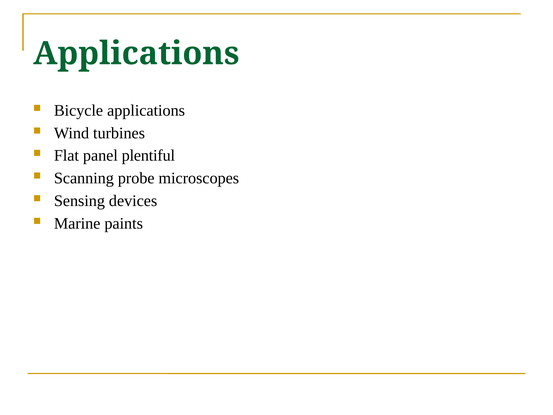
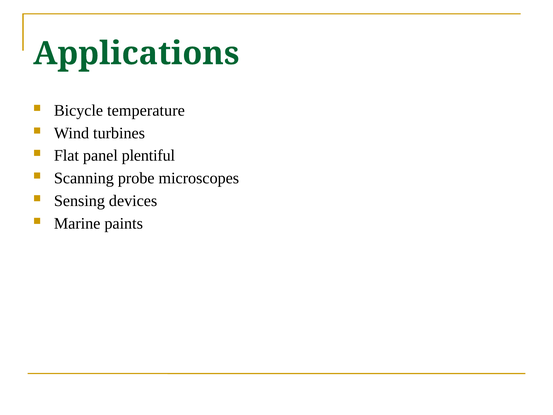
Bicycle applications: applications -> temperature
